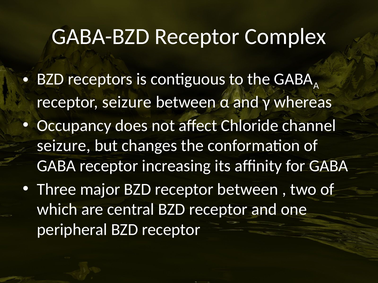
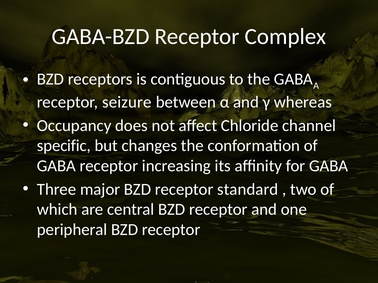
seizure at (64, 146): seizure -> specific
receptor between: between -> standard
